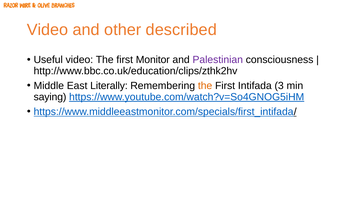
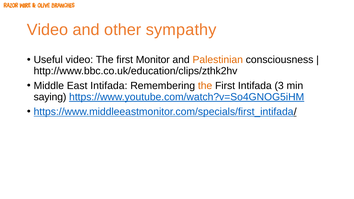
described: described -> sympathy
Palestinian colour: purple -> orange
East Literally: Literally -> Intifada
